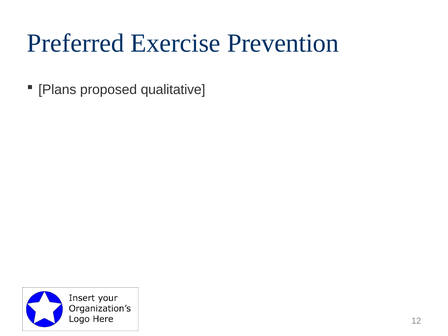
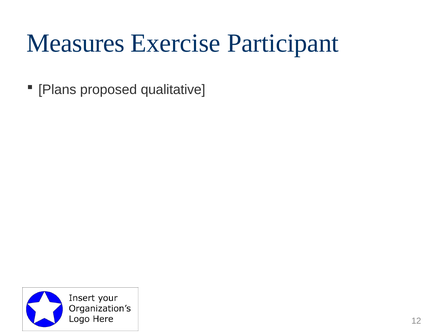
Preferred: Preferred -> Measures
Prevention: Prevention -> Participant
